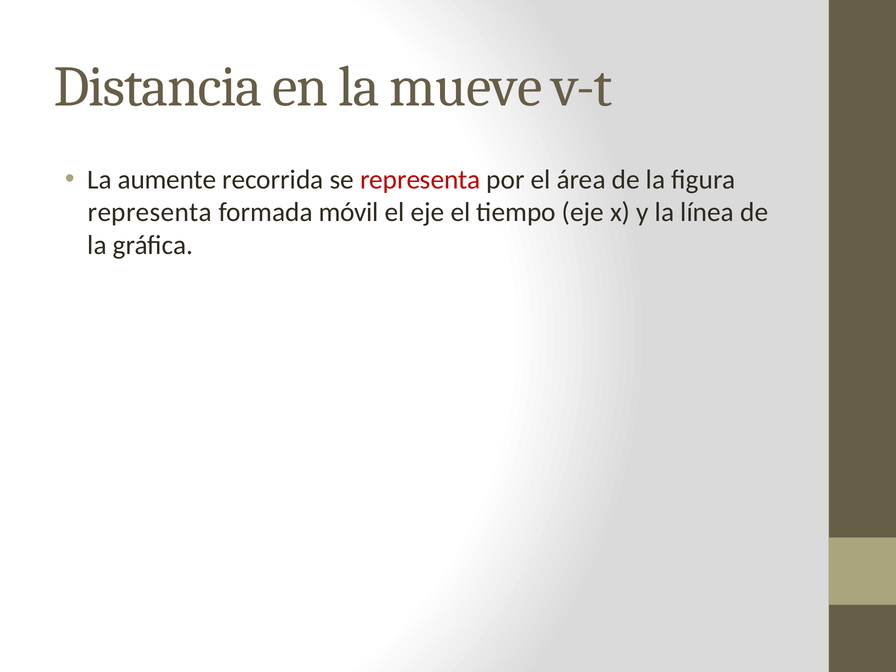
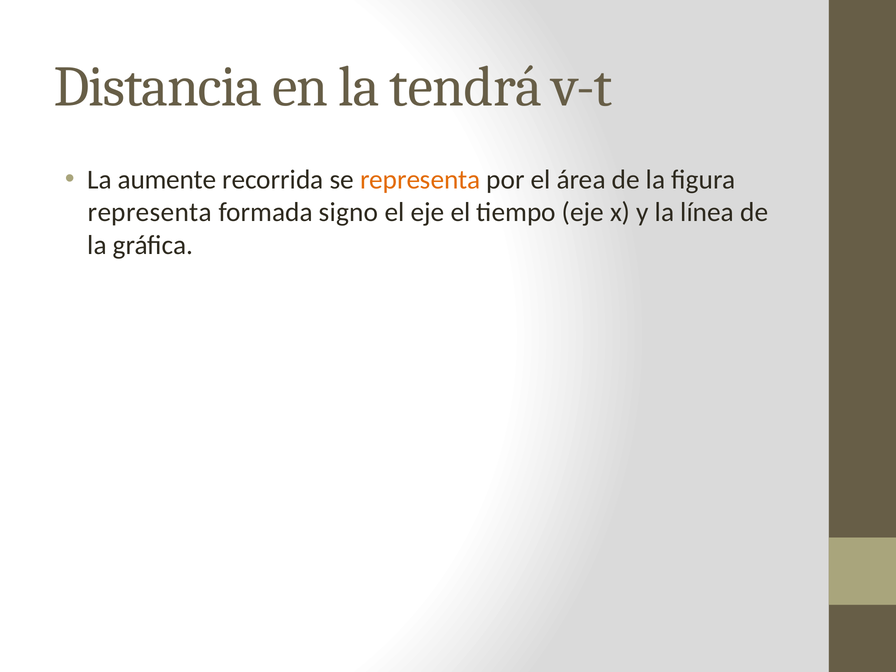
mueve: mueve -> tendrá
representa at (420, 180) colour: red -> orange
móvil: móvil -> signo
